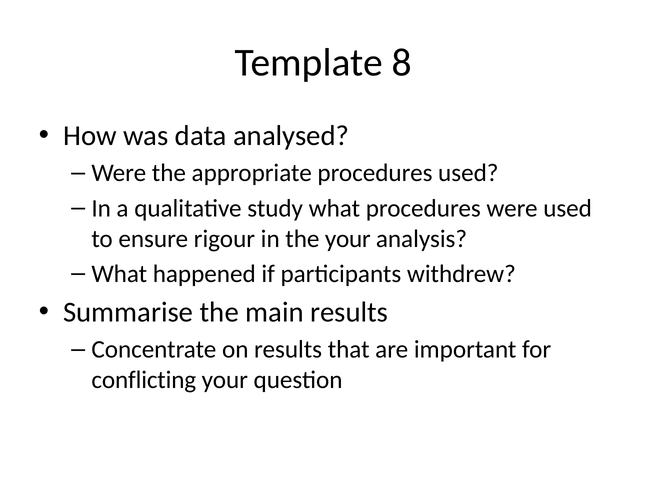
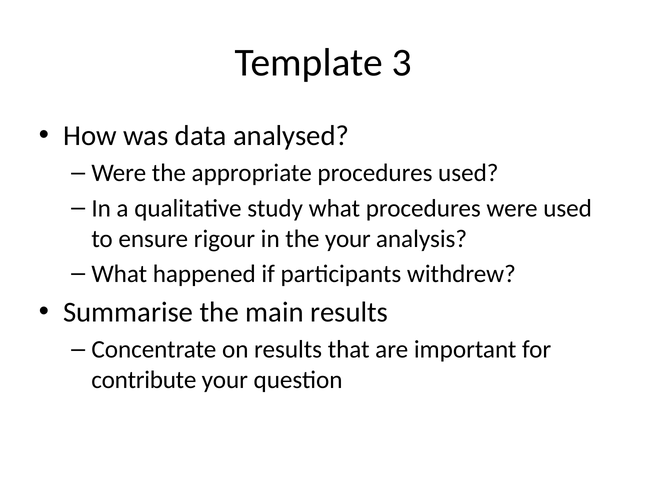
8: 8 -> 3
conflicting: conflicting -> contribute
